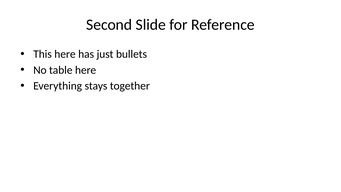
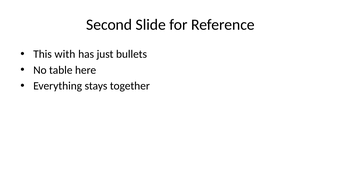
This here: here -> with
